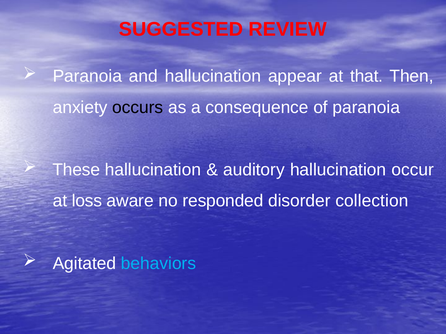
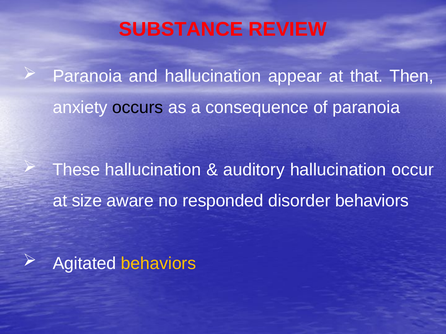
SUGGESTED: SUGGESTED -> SUBSTANCE
loss: loss -> size
disorder collection: collection -> behaviors
behaviors at (159, 264) colour: light blue -> yellow
